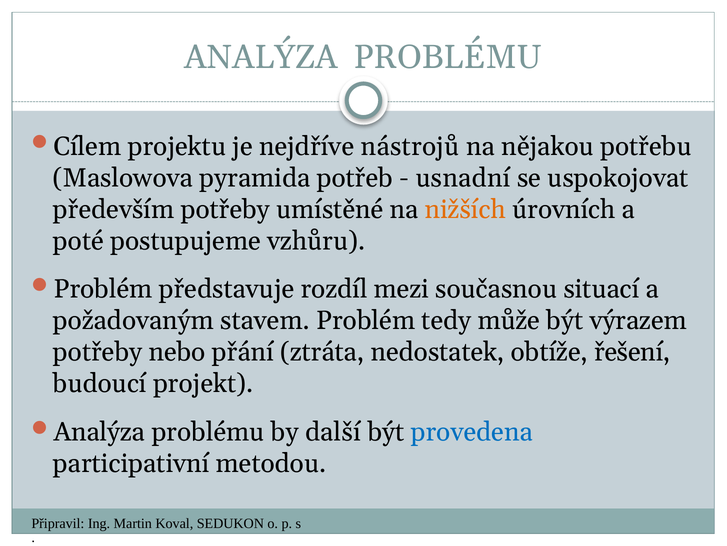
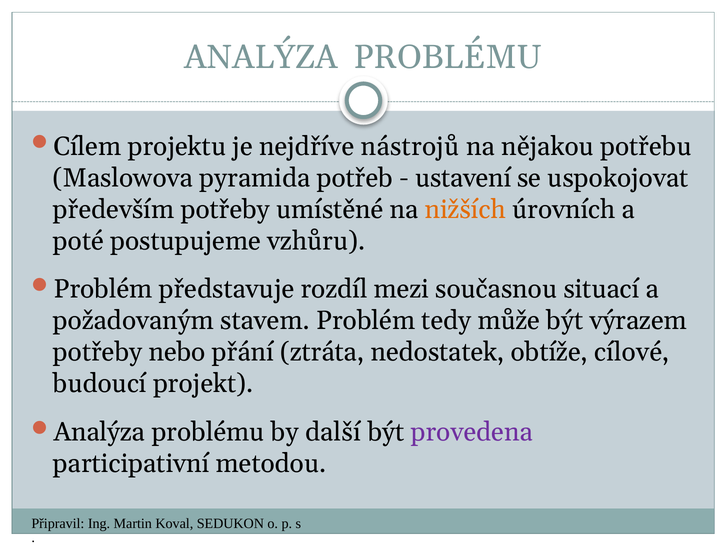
usnadní: usnadní -> ustavení
řešení: řešení -> cílové
provedena colour: blue -> purple
